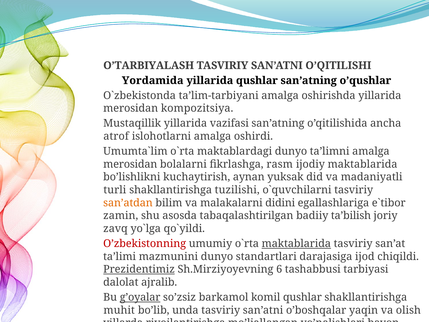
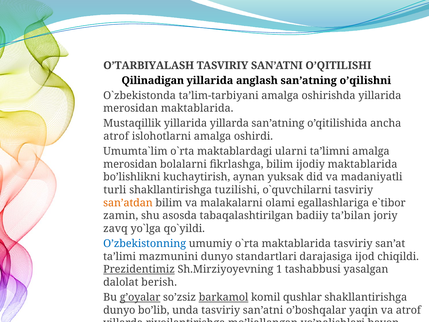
Yordamida: Yordamida -> Qilinadigan
yillarida qushlar: qushlar -> anglash
o’qushlar: o’qushlar -> o’qilishni
merosidan kompozitsiya: kompozitsiya -> maktablarida
yillarida vazifasi: vazifasi -> yillarda
maktablardagi dunyo: dunyo -> ularni
fikrlashga rasm: rasm -> bilim
didini: didini -> olami
ta’bilish: ta’bilish -> ta’bilan
O’zbekistonning colour: red -> blue
maktablarida at (296, 243) underline: present -> none
6: 6 -> 1
tarbiyasi: tarbiyasi -> yasalgan
ajralib: ajralib -> berish
barkamol underline: none -> present
muhit at (119, 310): muhit -> dunyo
va olish: olish -> atrof
